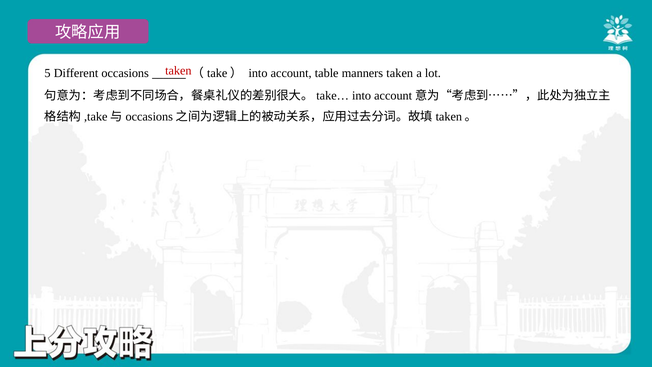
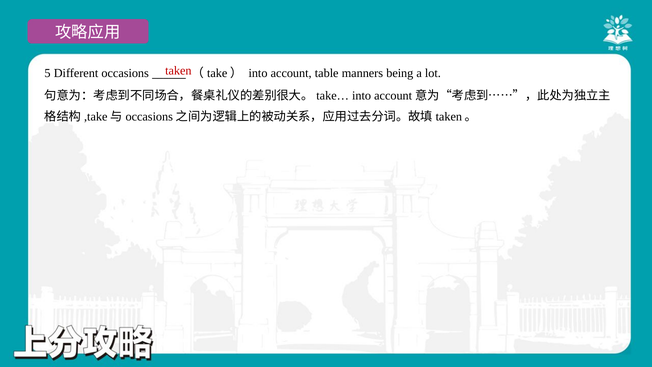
manners taken: taken -> being
